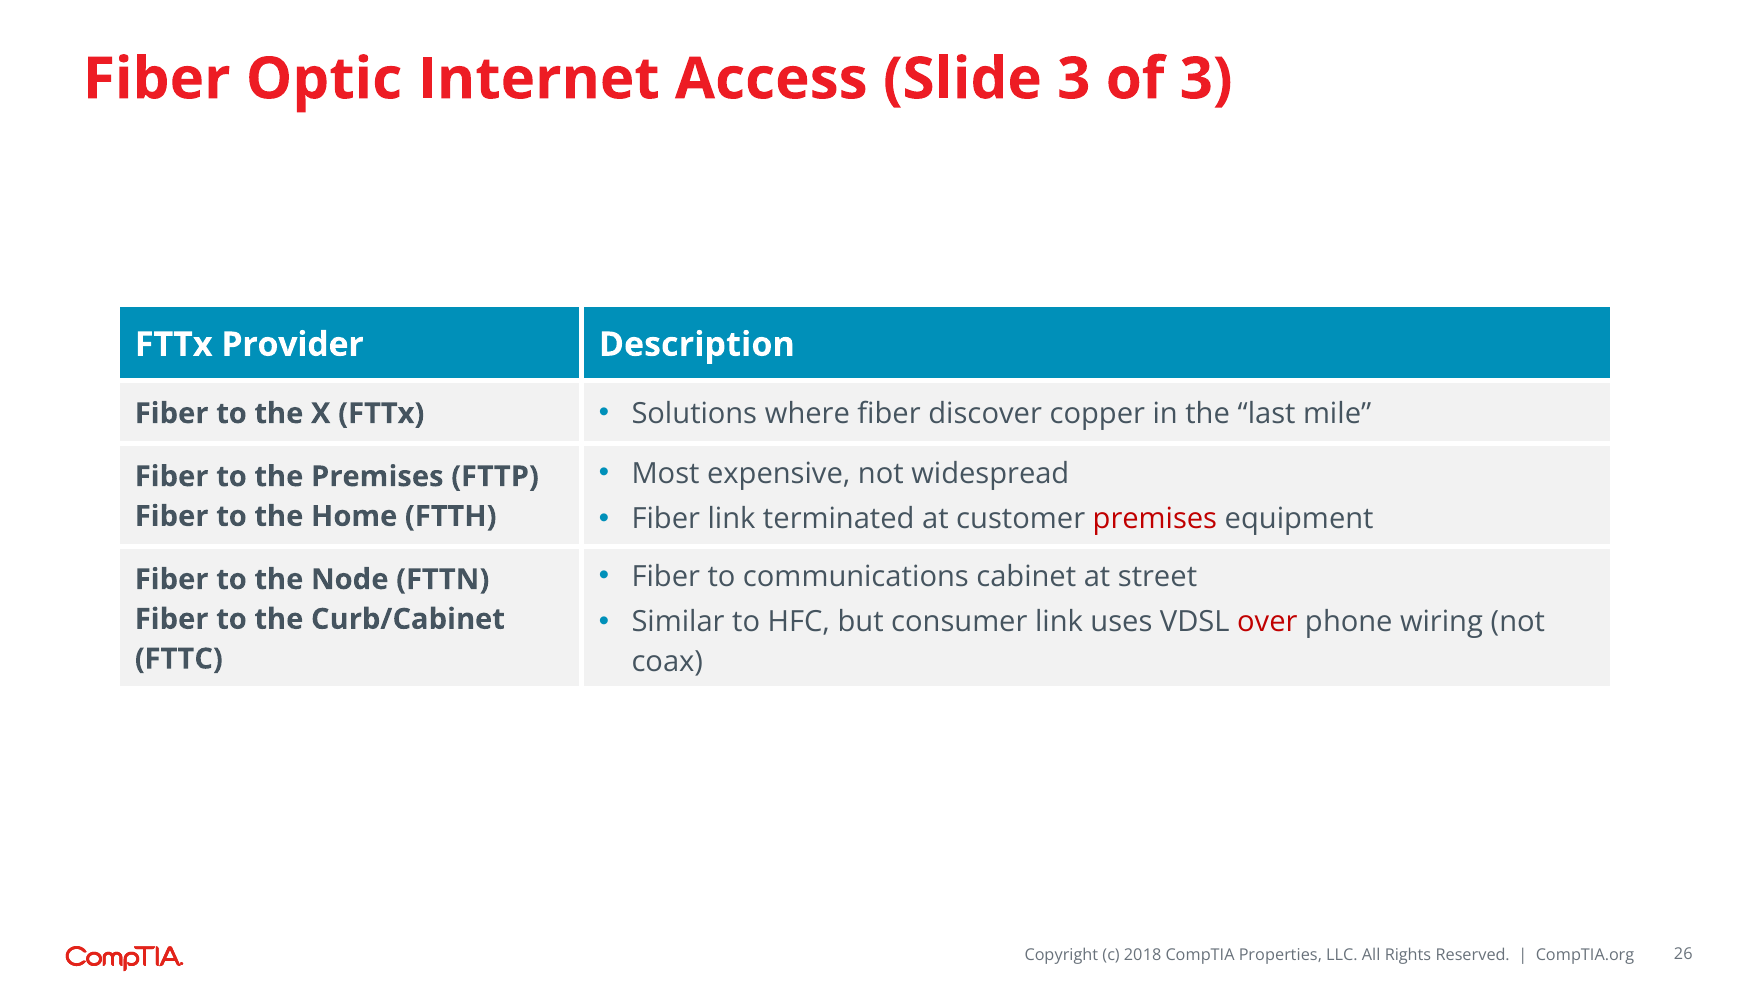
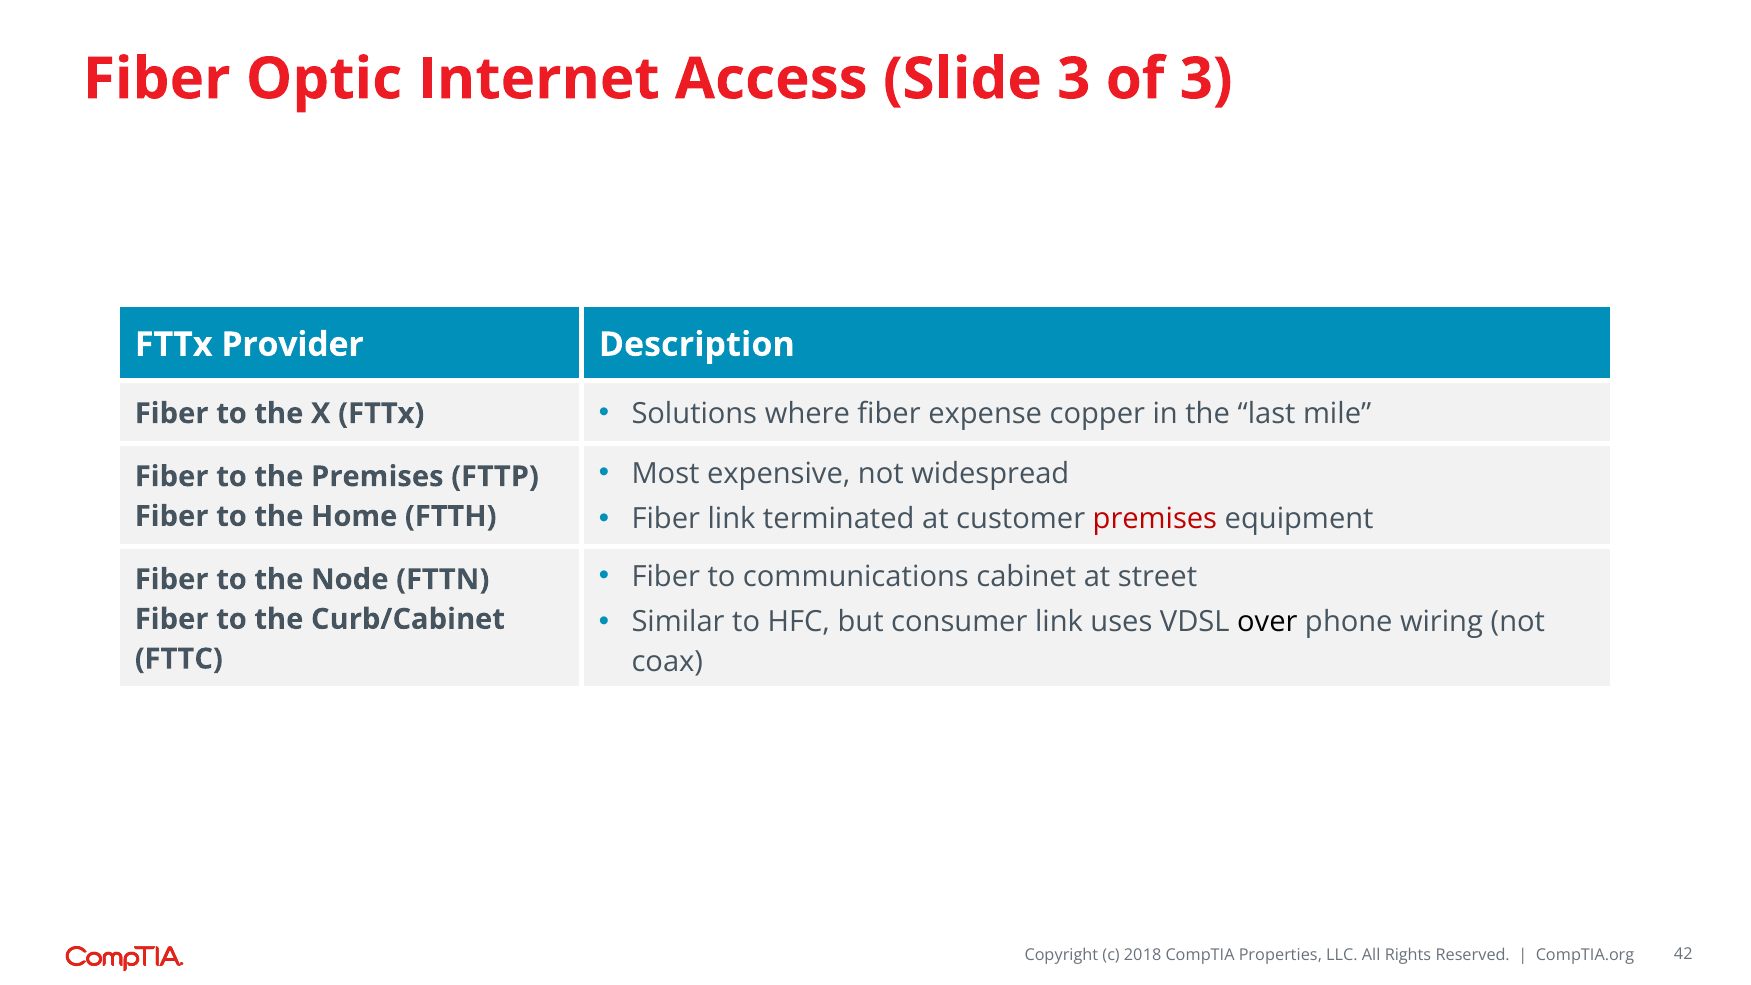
discover: discover -> expense
over colour: red -> black
26: 26 -> 42
